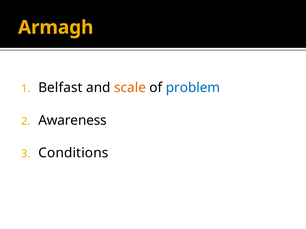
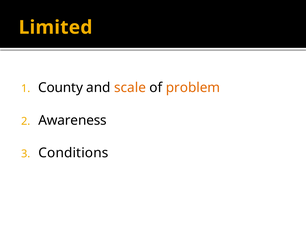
Armagh: Armagh -> Limited
Belfast: Belfast -> County
problem colour: blue -> orange
